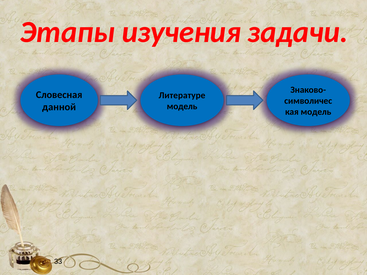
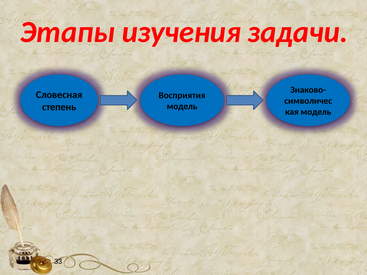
Литературе: Литературе -> Восприятия
данной: данной -> степень
